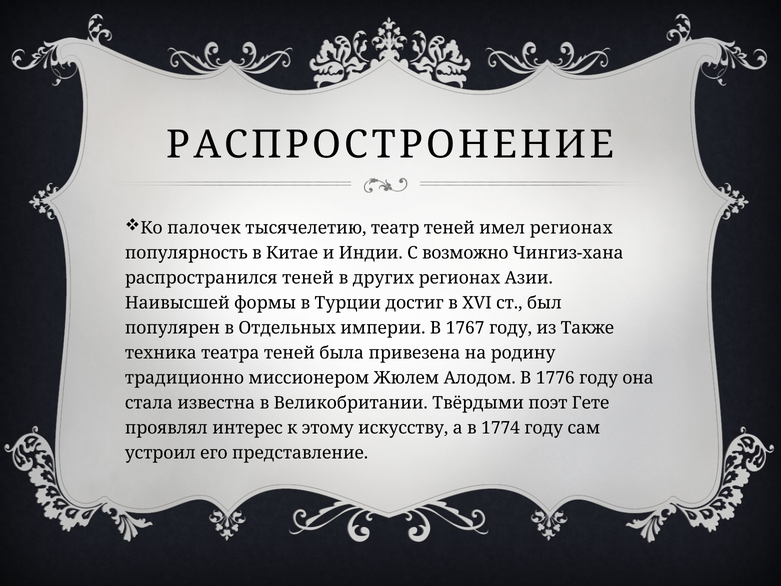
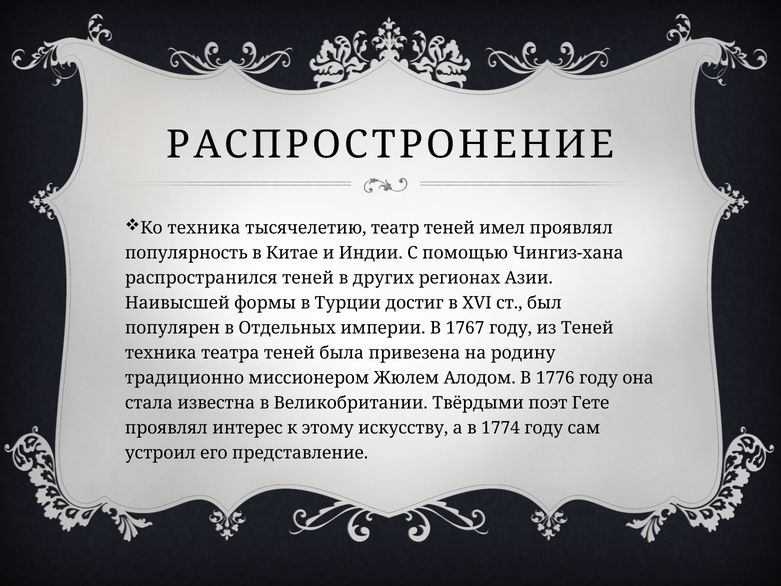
Ко палочек: палочек -> техника
имел регионах: регионах -> проявлял
возможно: возможно -> помощью
из Также: Также -> Теней
